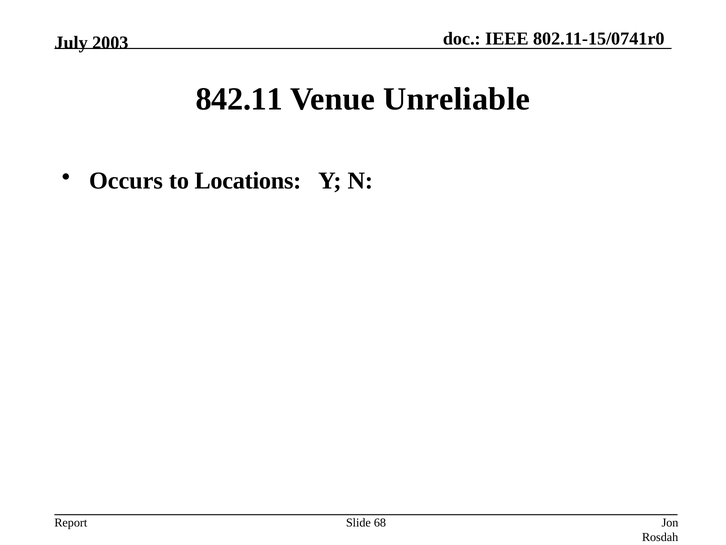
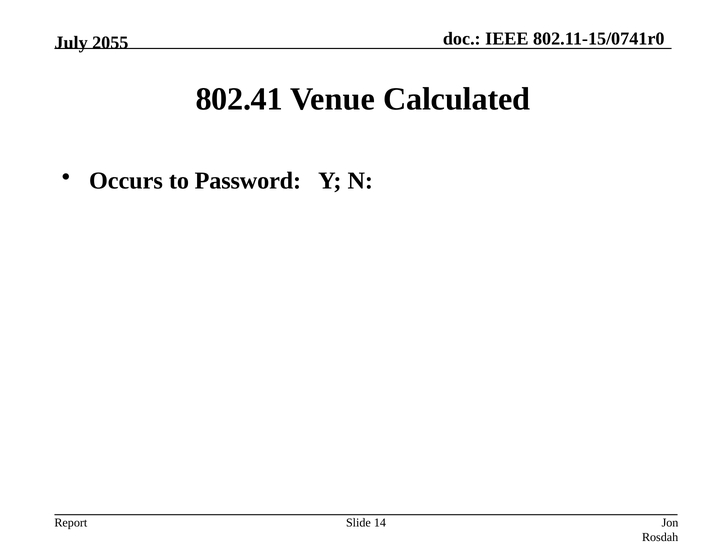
2003: 2003 -> 2055
842.11: 842.11 -> 802.41
Unreliable: Unreliable -> Calculated
Locations: Locations -> Password
68: 68 -> 14
